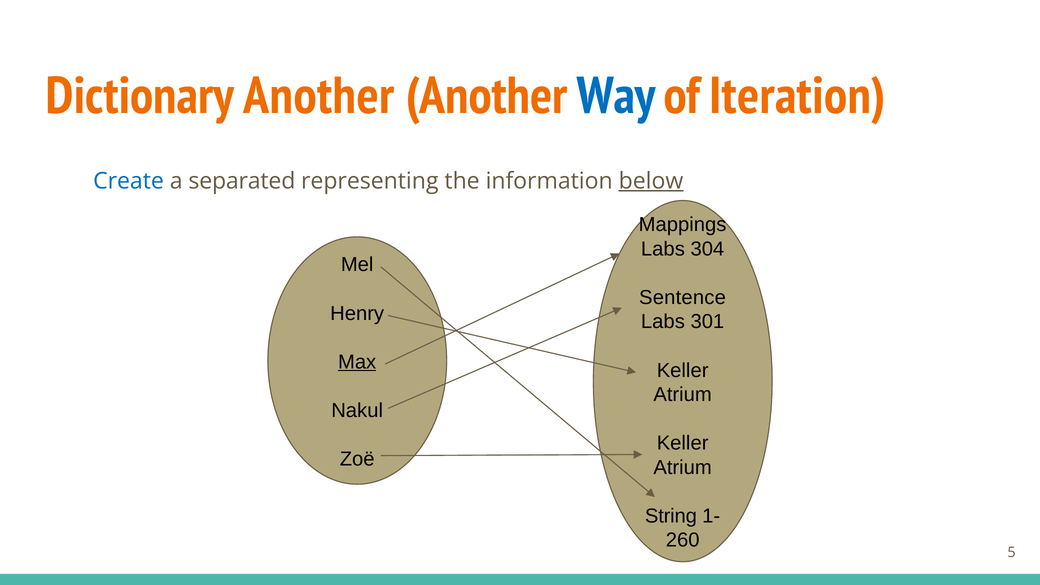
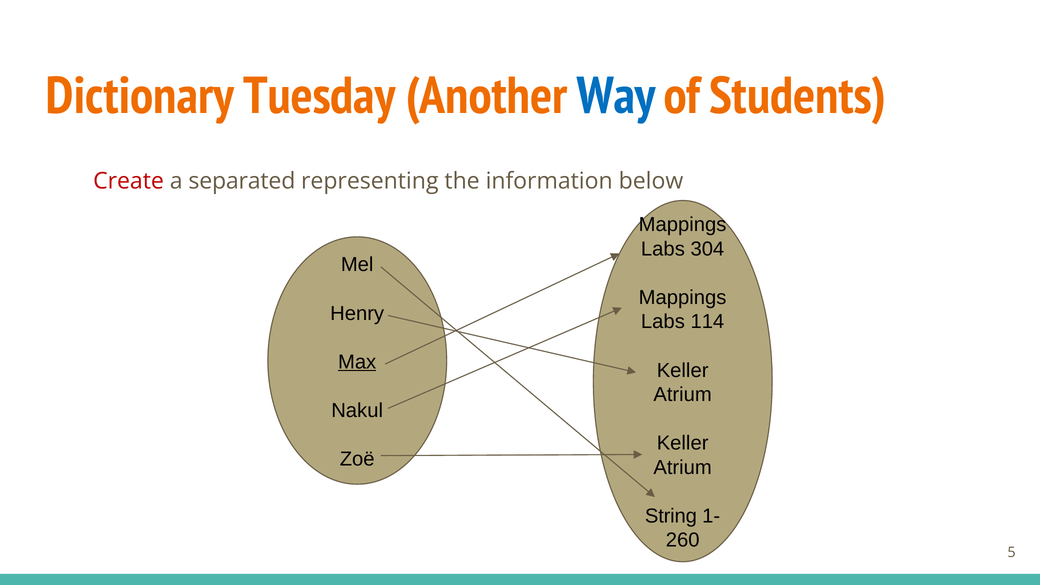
Dictionary Another: Another -> Tuesday
Iteration: Iteration -> Students
Create colour: blue -> red
below underline: present -> none
Sentence at (683, 298): Sentence -> Mappings
301: 301 -> 114
